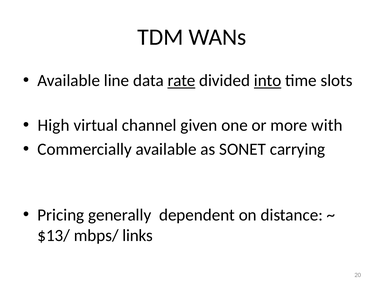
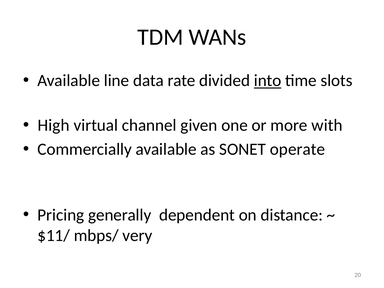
rate underline: present -> none
carrying: carrying -> operate
$13/: $13/ -> $11/
links: links -> very
